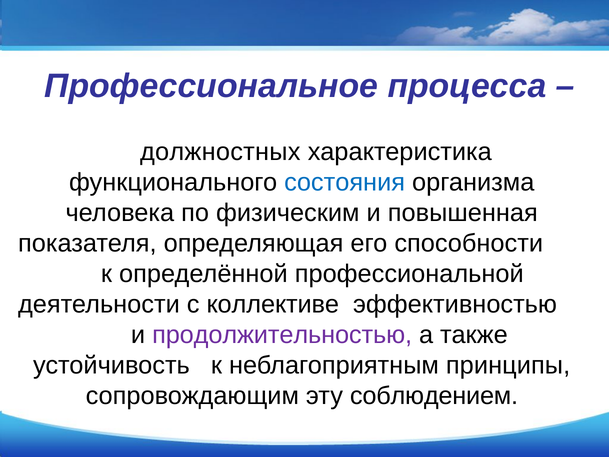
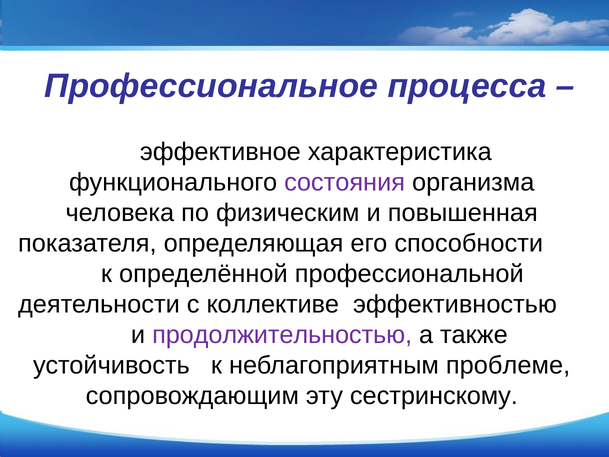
должностных: должностных -> эффективное
состояния colour: blue -> purple
принципы: принципы -> проблеме
соблюдением: соблюдением -> сестринскому
